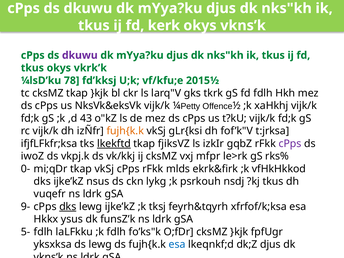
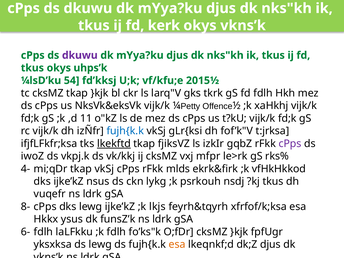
vkrk’k: vkrk’k -> uhps’k
78: 78 -> 54
43: 43 -> 11
fujh{k.k at (125, 131) colour: orange -> blue
0- at (26, 169): 0- -> 4-
9-: 9- -> 8-
dks at (68, 207) underline: present -> none
tksj: tksj -> lkjs
5-: 5- -> 6-
esa at (177, 244) colour: blue -> orange
